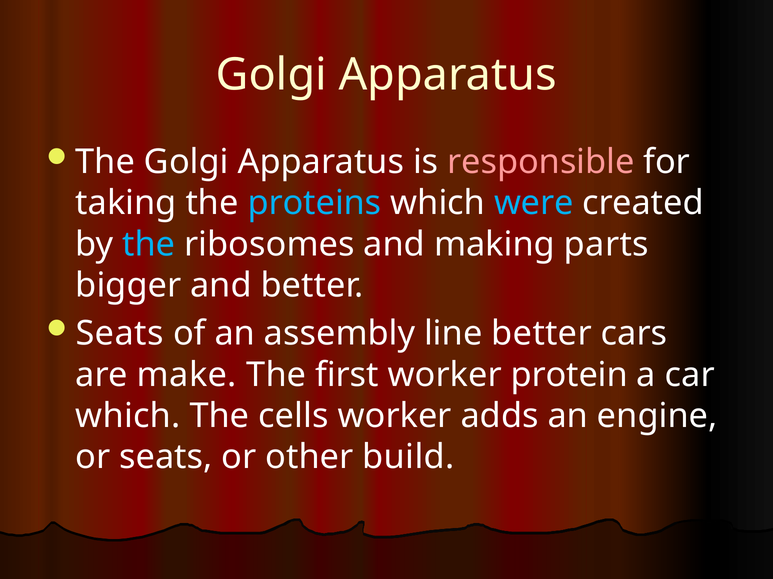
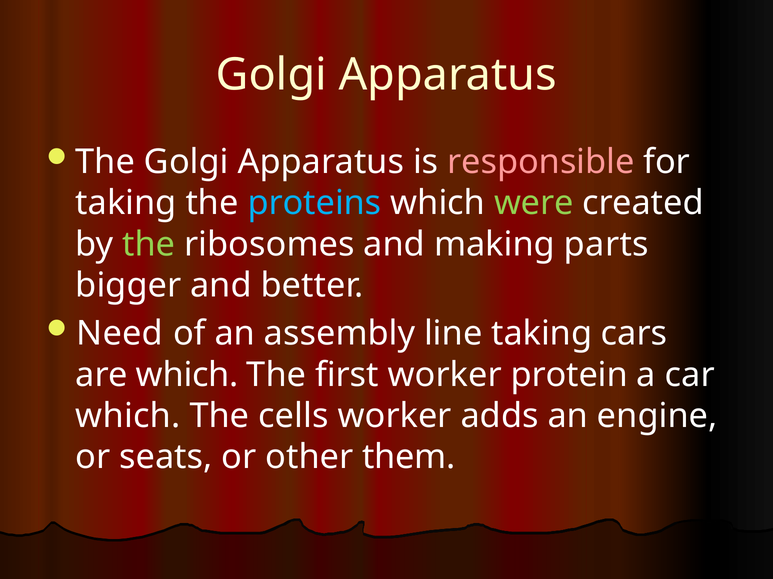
were colour: light blue -> light green
the at (149, 245) colour: light blue -> light green
Seats at (120, 334): Seats -> Need
line better: better -> taking
are make: make -> which
build: build -> them
